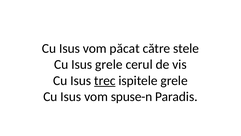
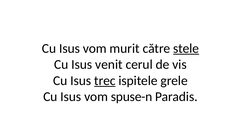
păcat: păcat -> murit
stele underline: none -> present
Isus grele: grele -> venit
